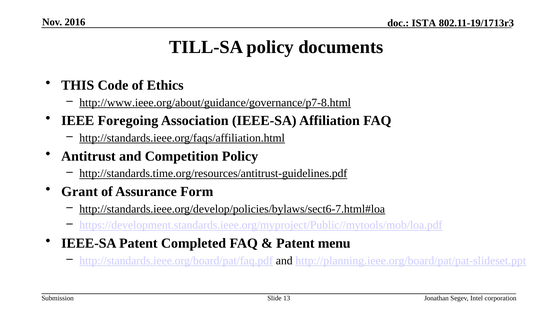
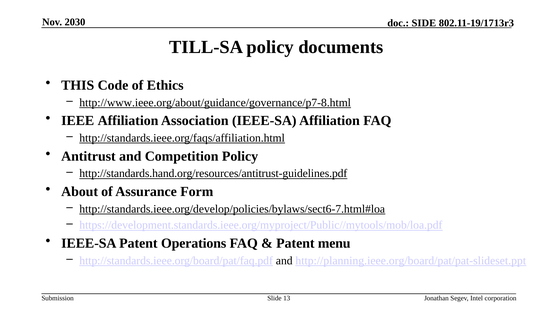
2016: 2016 -> 2030
ISTA: ISTA -> SIDE
IEEE Foregoing: Foregoing -> Affiliation
http://standards.time.org/resources/antitrust-guidelines.pdf: http://standards.time.org/resources/antitrust-guidelines.pdf -> http://standards.hand.org/resources/antitrust-guidelines.pdf
Grant: Grant -> About
Completed: Completed -> Operations
